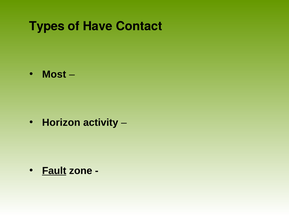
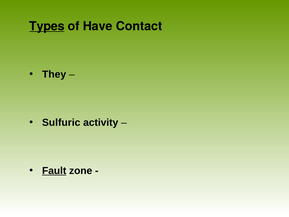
Types underline: none -> present
Most: Most -> They
Horizon: Horizon -> Sulfuric
